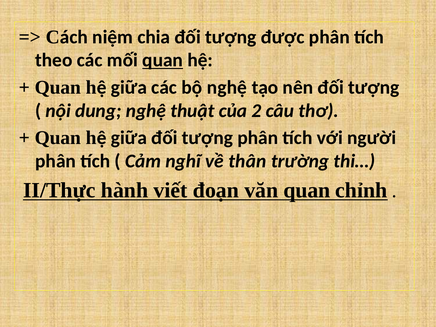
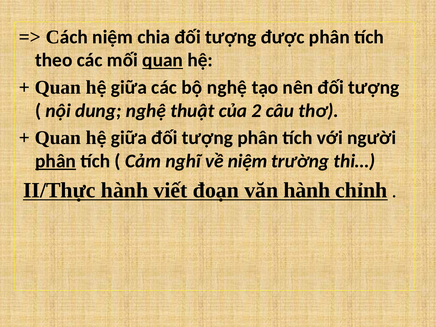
phân at (56, 161) underline: none -> present
về thân: thân -> niệm
văn quan: quan -> hành
